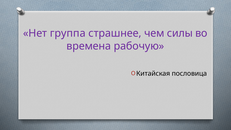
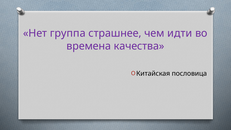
силы: силы -> идти
рабочую: рабочую -> качества
